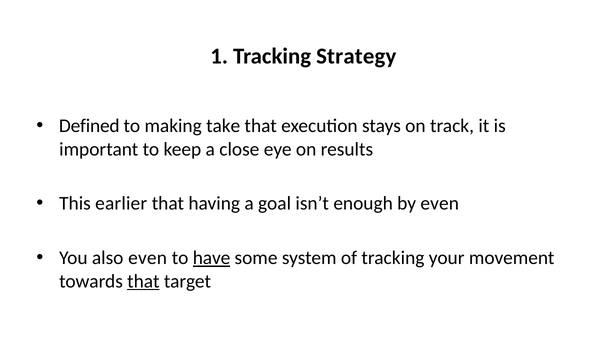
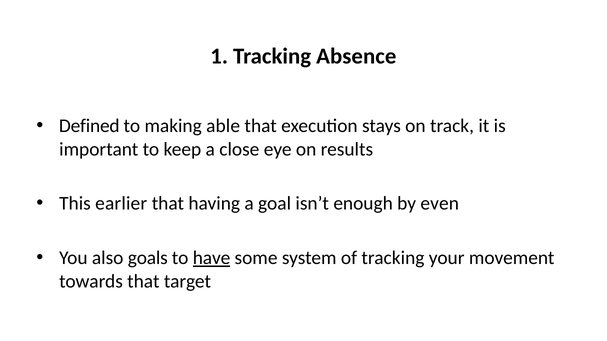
Strategy: Strategy -> Absence
take: take -> able
also even: even -> goals
that at (143, 282) underline: present -> none
